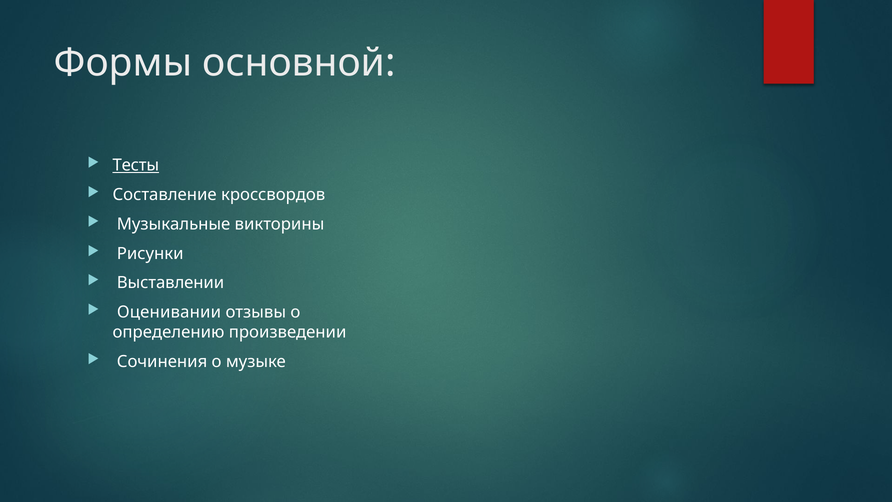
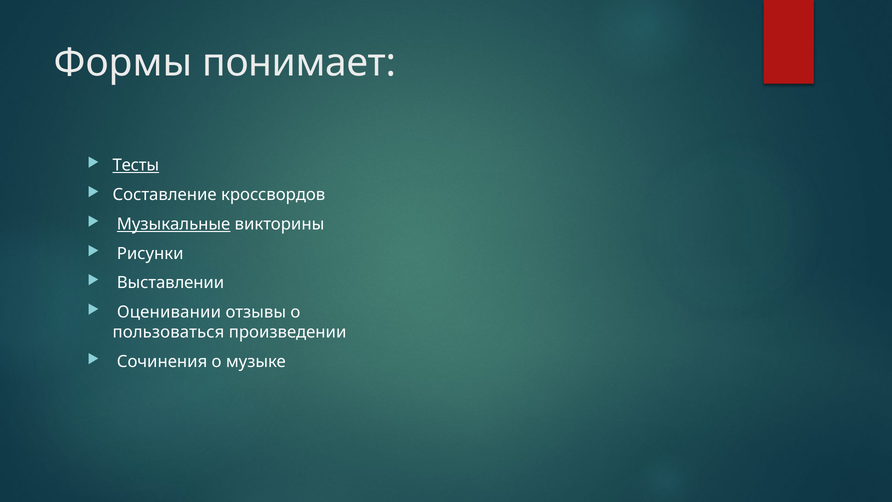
основной: основной -> понимает
Музыкальные underline: none -> present
определению: определению -> пользоваться
